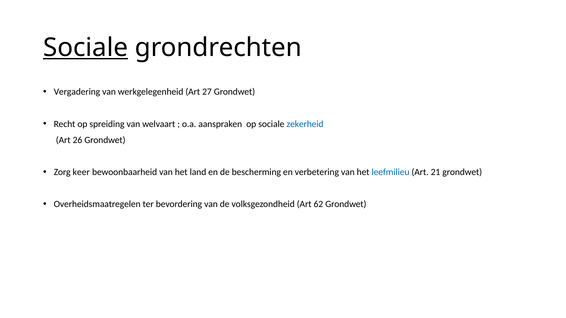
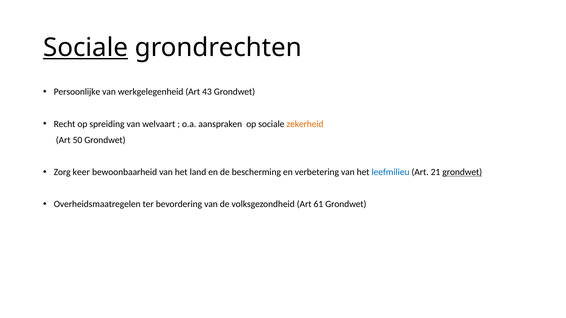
Vergadering: Vergadering -> Persoonlijke
27: 27 -> 43
zekerheid colour: blue -> orange
26: 26 -> 50
grondwet at (462, 172) underline: none -> present
62: 62 -> 61
